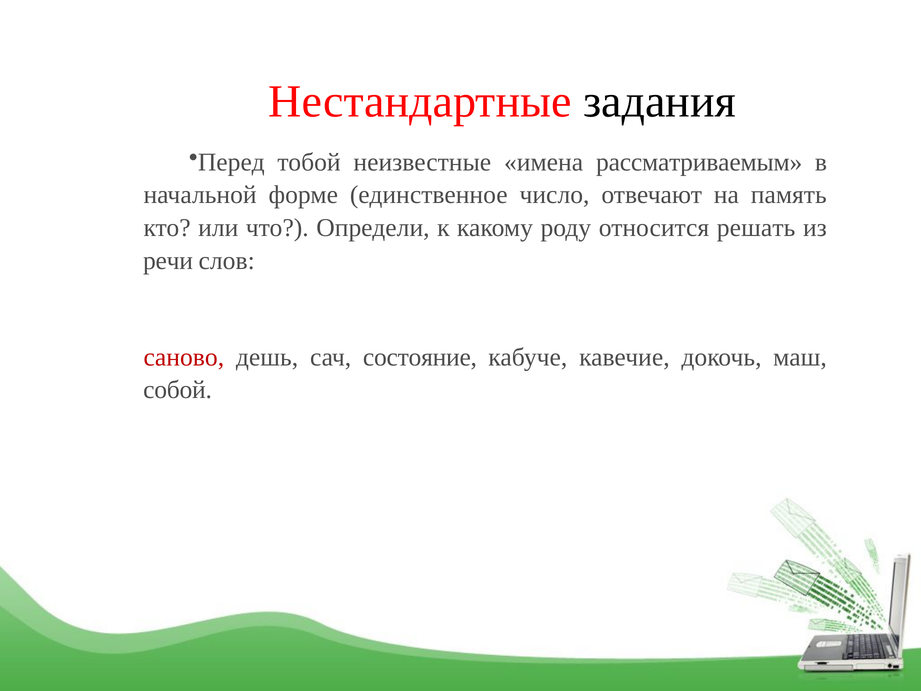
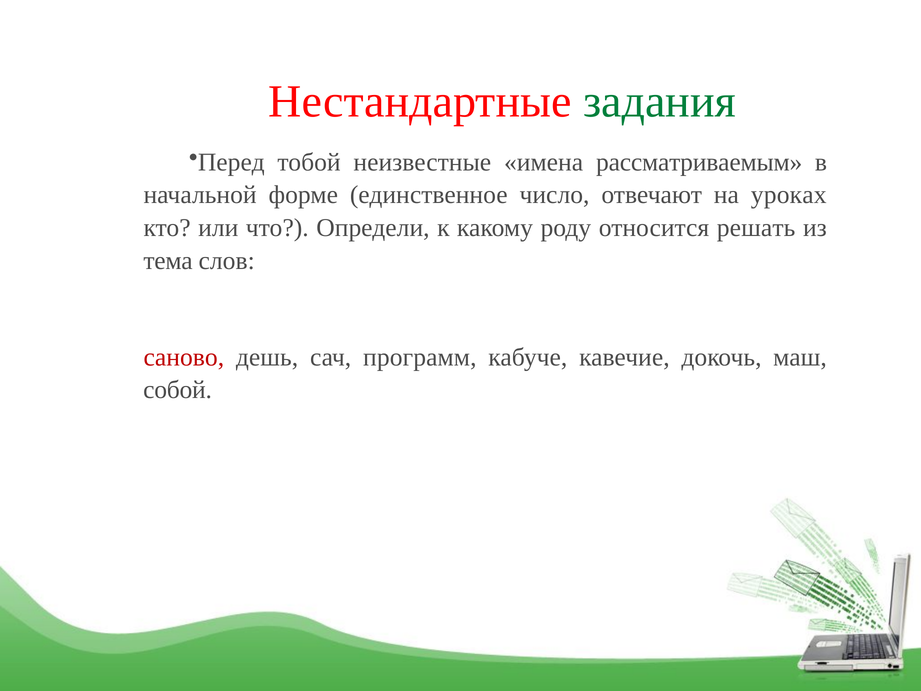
задания colour: black -> green
память: память -> уроках
речи: речи -> тема
состояние: состояние -> программ
